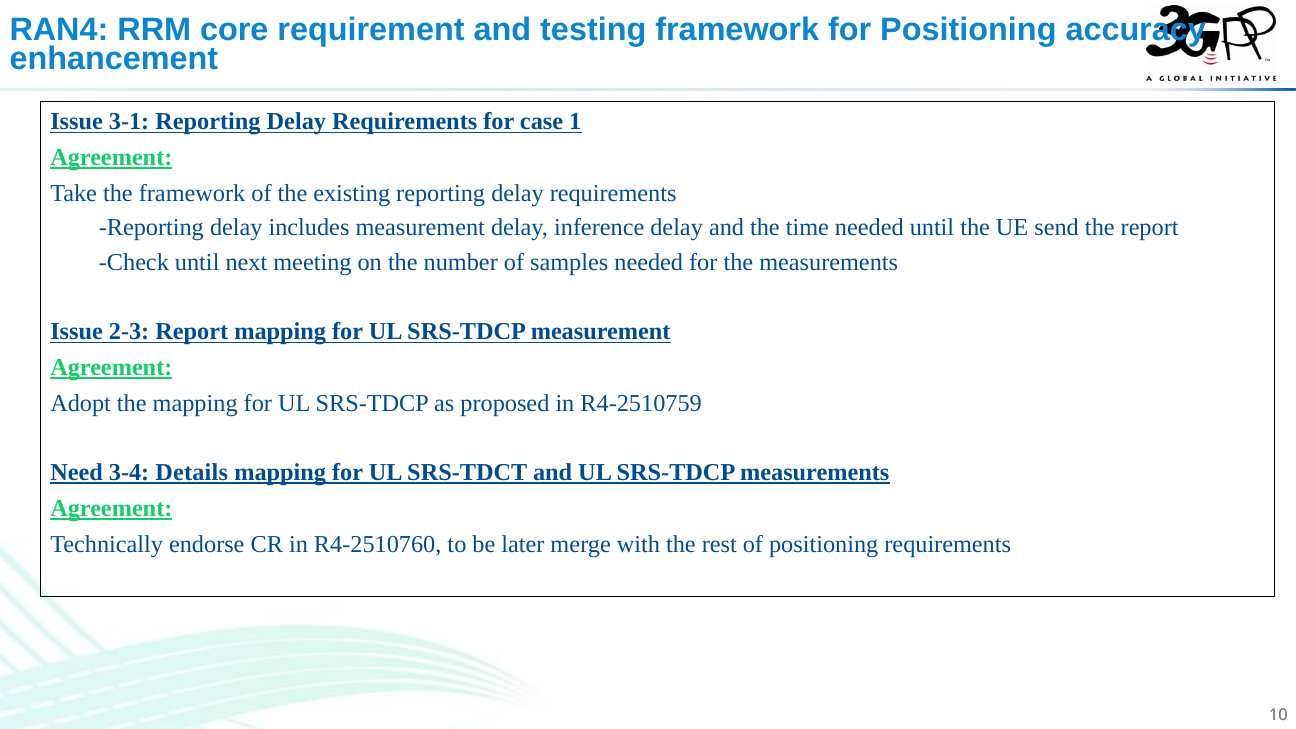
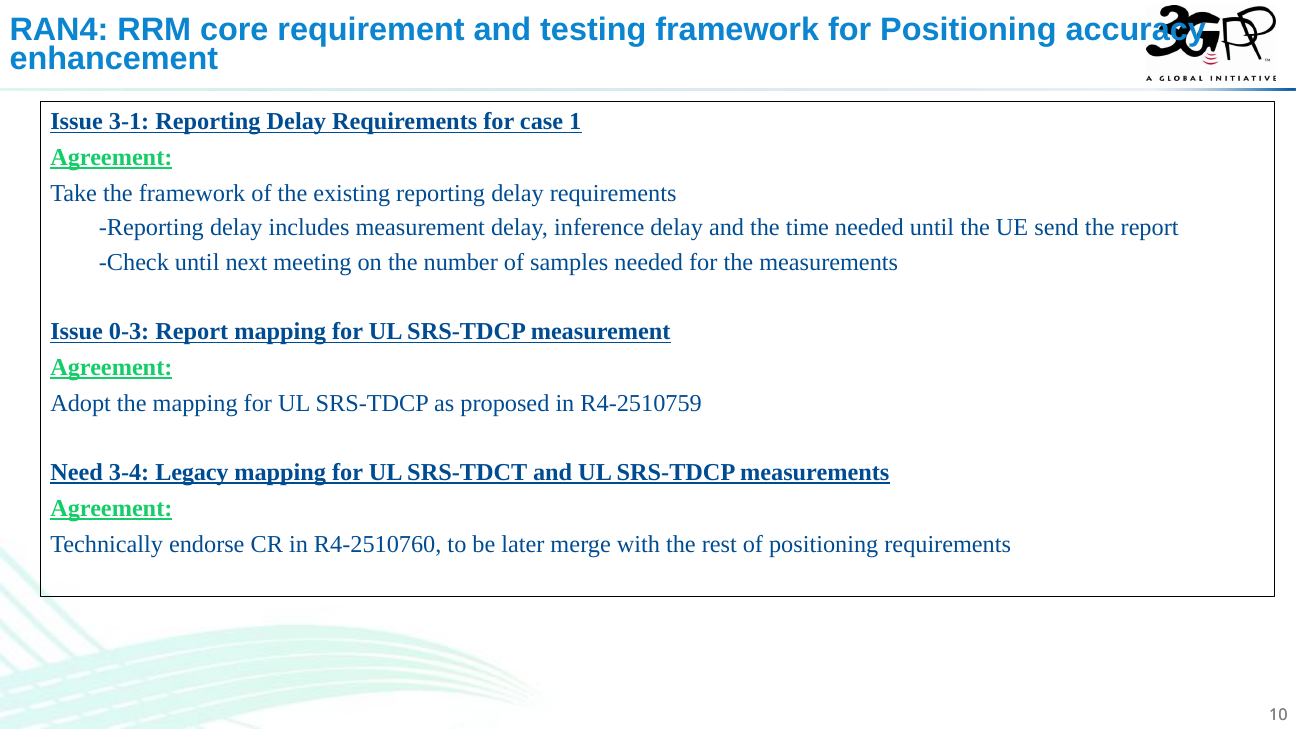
2-3: 2-3 -> 0-3
Details: Details -> Legacy
